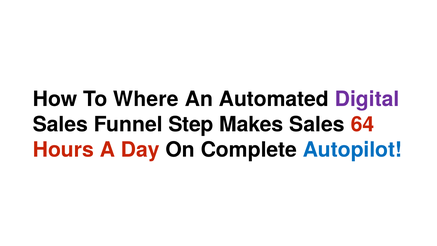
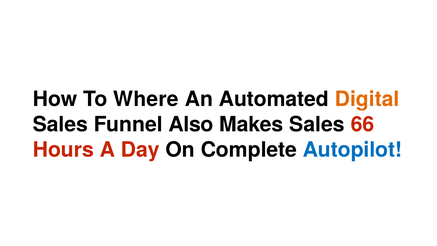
Digital colour: purple -> orange
Step: Step -> Also
64: 64 -> 66
